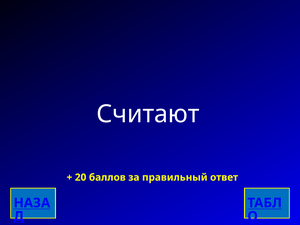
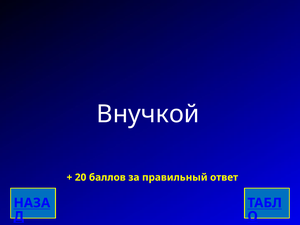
Считают: Считают -> Внучкой
